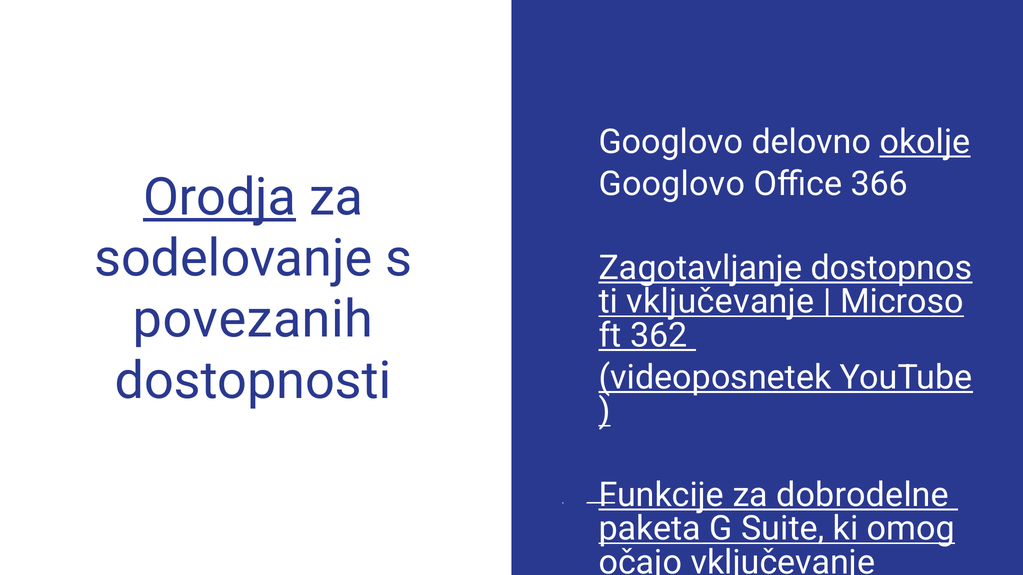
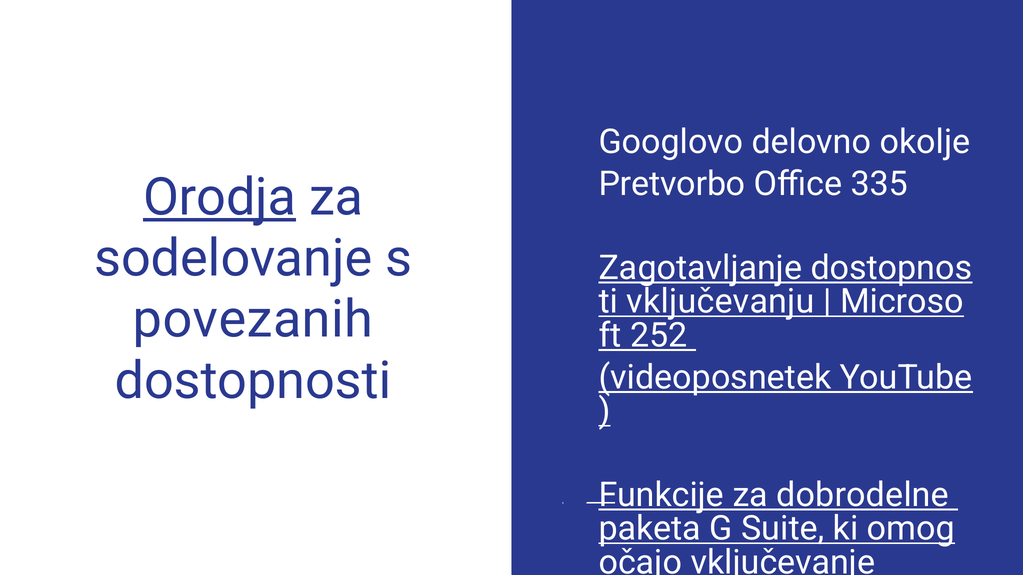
okolje underline: present -> none
Googlovo at (672, 184): Googlovo -> Pretvorbo
366: 366 -> 335
vključevanje at (720, 302): vključevanje -> vključevanju
362: 362 -> 252
